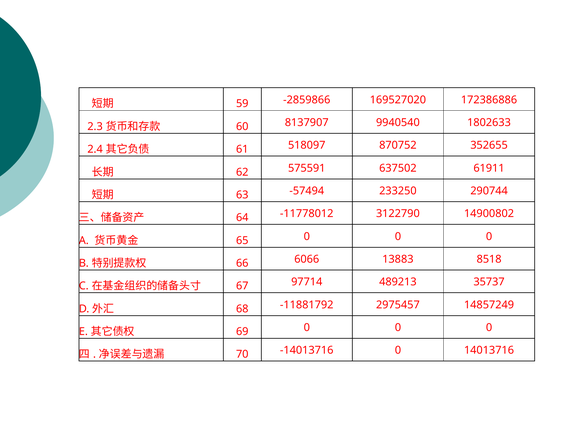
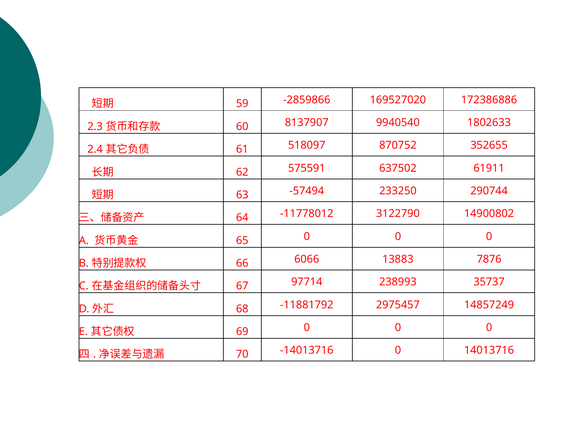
8518: 8518 -> 7876
489213: 489213 -> 238993
